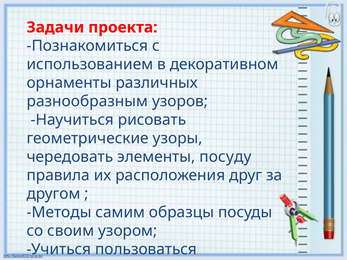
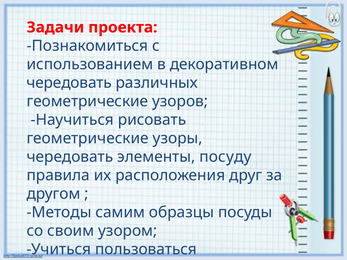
орнаменты at (69, 83): орнаменты -> чередовать
разнообразным at (87, 101): разнообразным -> геометрические
